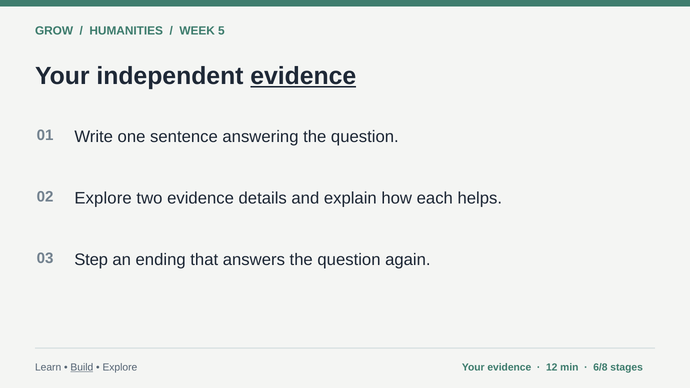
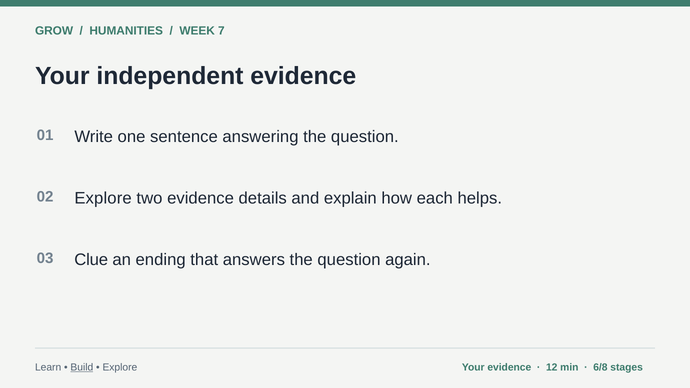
5: 5 -> 7
evidence at (303, 76) underline: present -> none
Step: Step -> Clue
